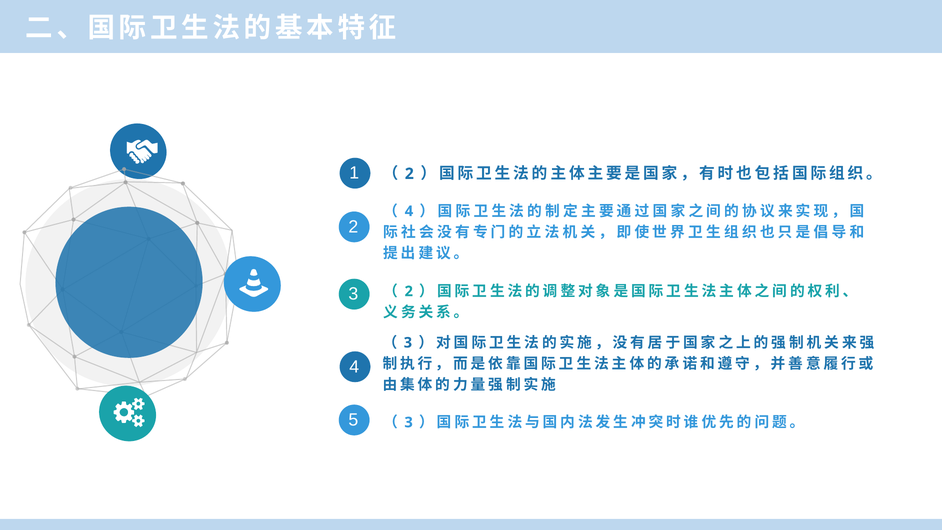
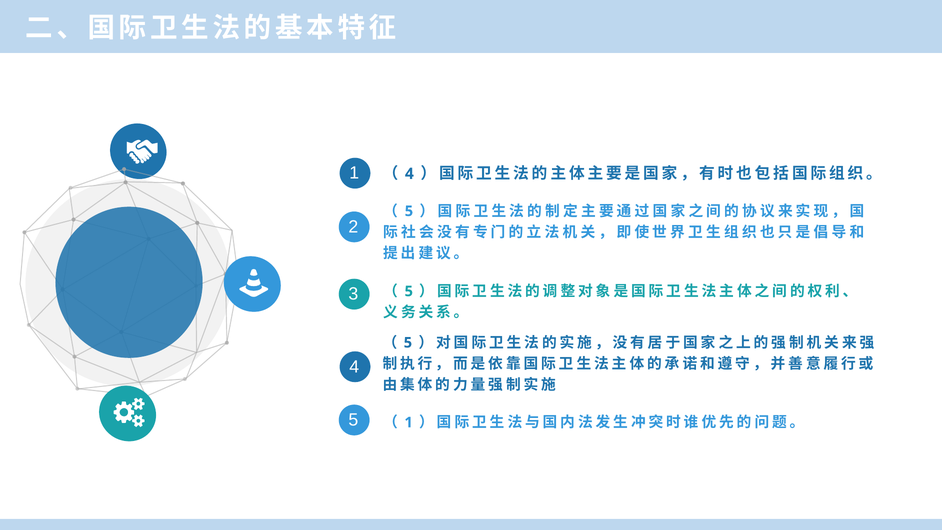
2 at (409, 174): 2 -> 4
4 at (409, 211): 4 -> 5
2 at (409, 291): 2 -> 5
3 at (408, 343): 3 -> 5
3 at (409, 422): 3 -> 1
